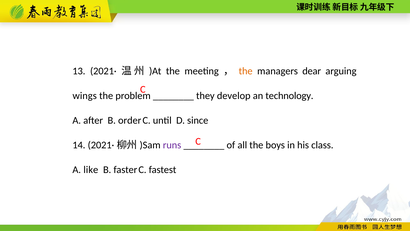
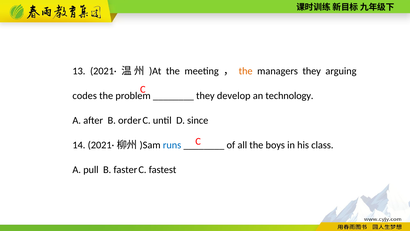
managers dear: dear -> they
wings: wings -> codes
runs colour: purple -> blue
like: like -> pull
